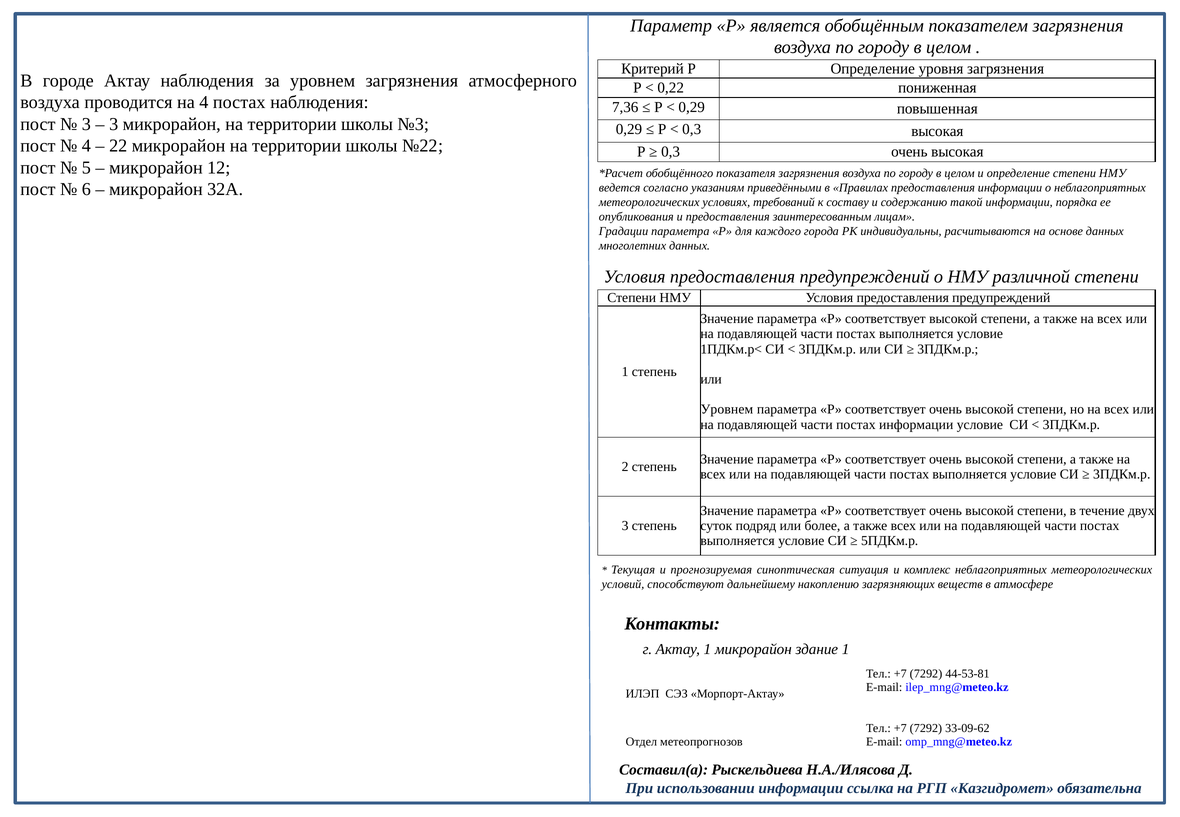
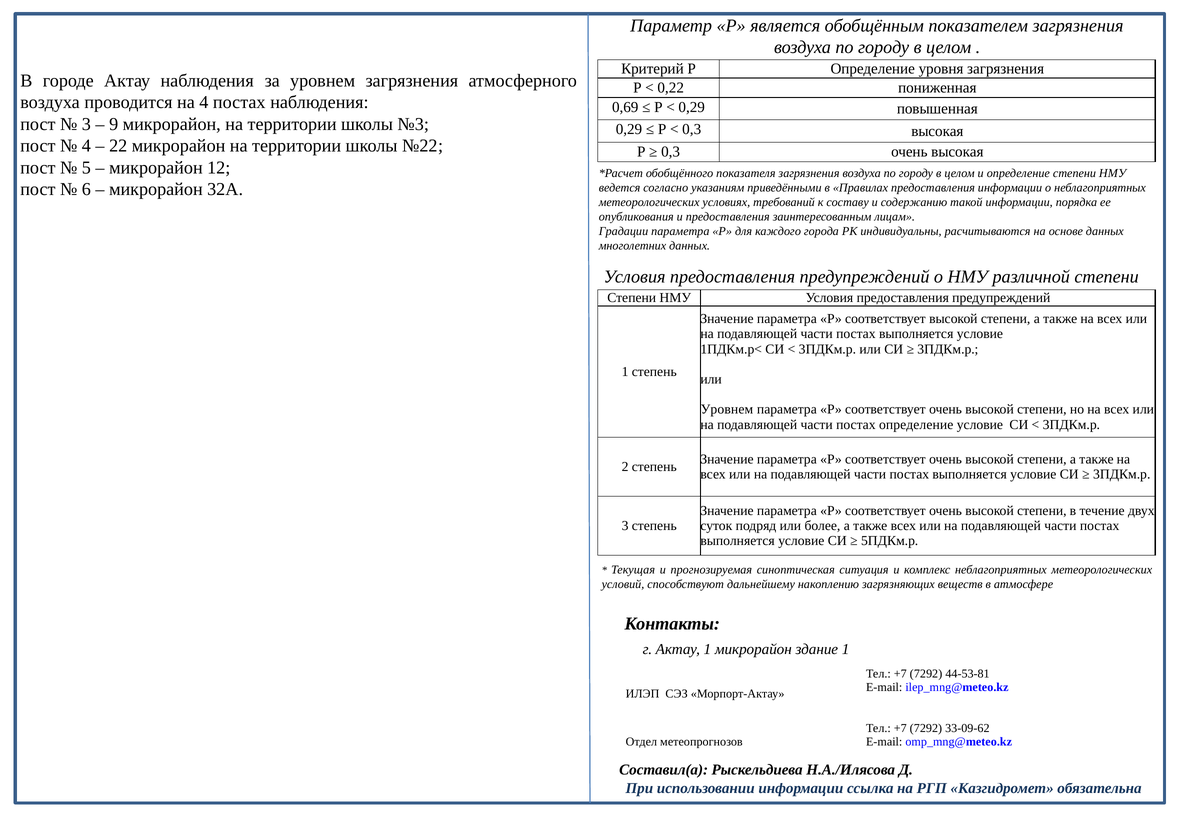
7,36: 7,36 -> 0,69
3 at (114, 124): 3 -> 9
постах информации: информации -> определение
